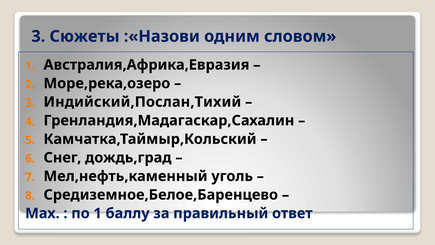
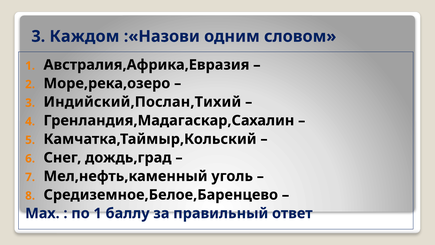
Сюжеты: Сюжеты -> Каждом
